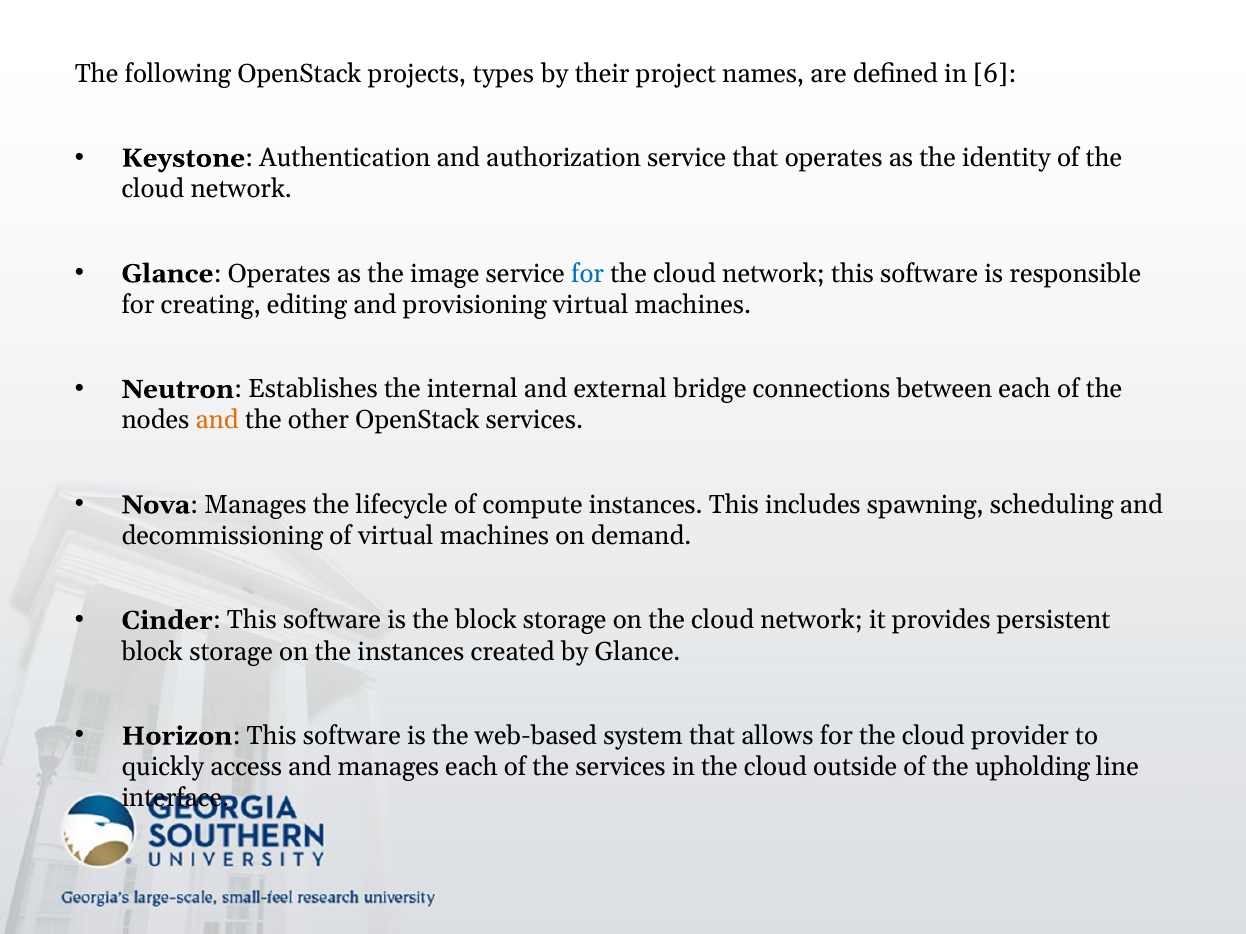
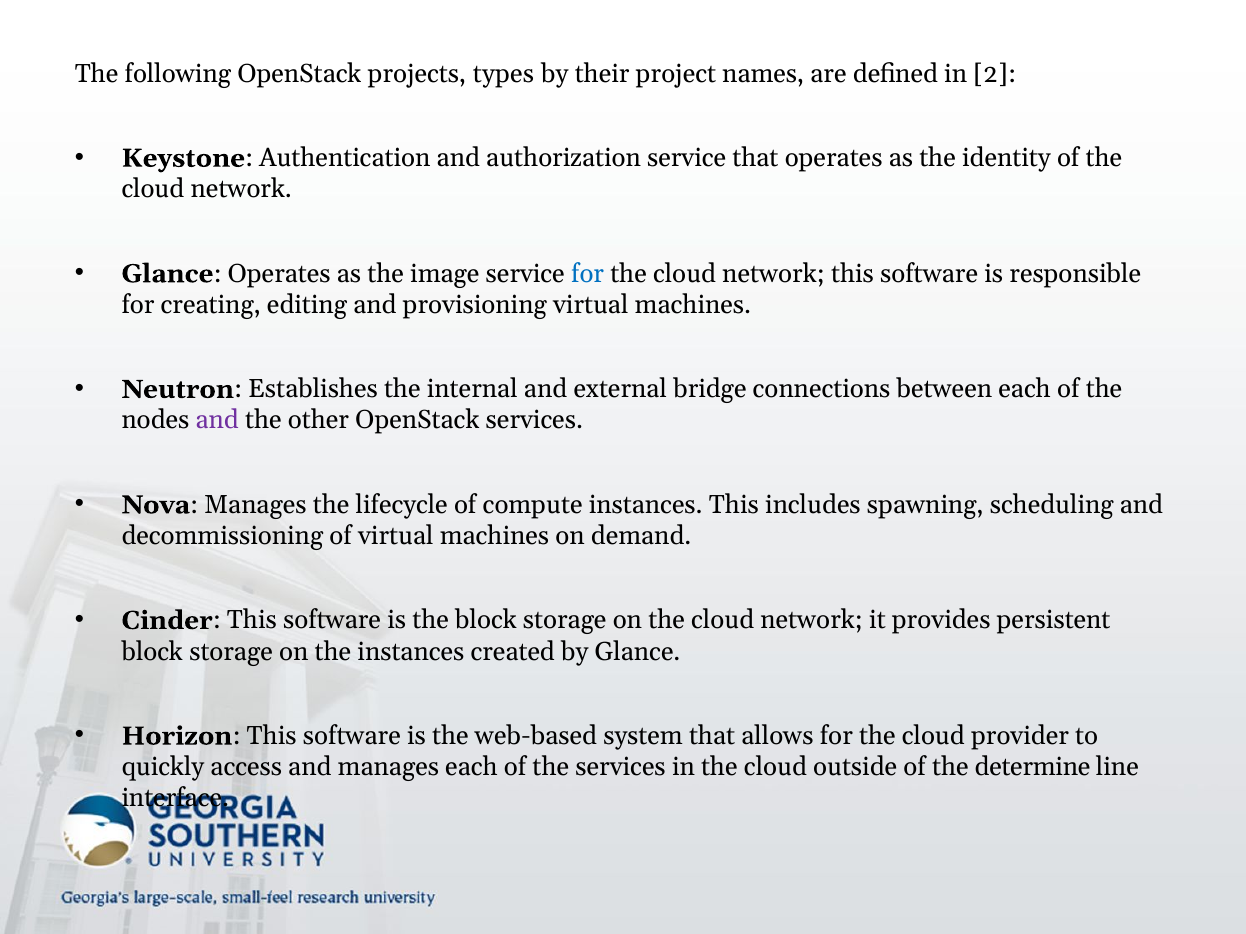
6: 6 -> 2
and at (217, 421) colour: orange -> purple
upholding: upholding -> determine
